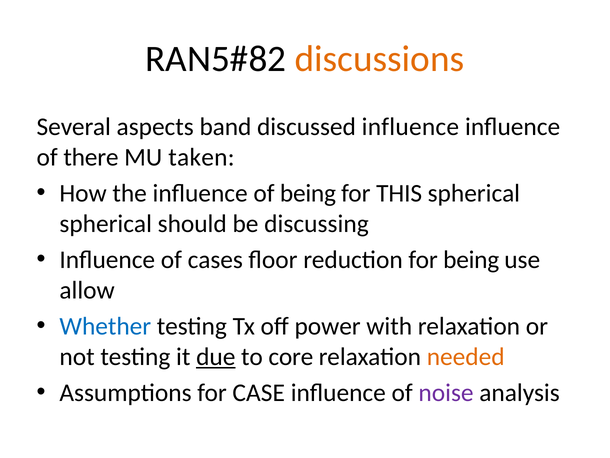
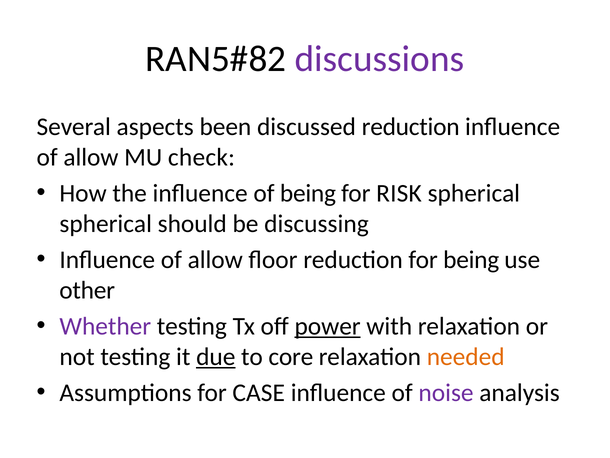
discussions colour: orange -> purple
band: band -> been
discussed influence: influence -> reduction
there at (91, 157): there -> allow
taken: taken -> check
THIS: THIS -> RISK
cases at (215, 260): cases -> allow
allow: allow -> other
Whether colour: blue -> purple
power underline: none -> present
